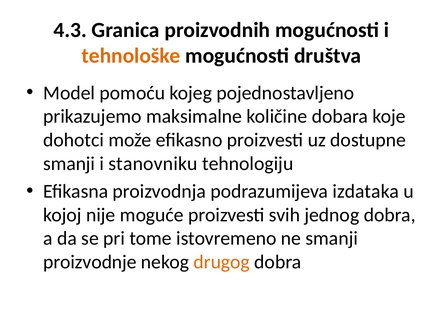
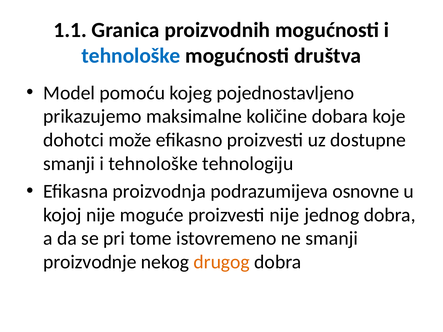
4.3: 4.3 -> 1.1
tehnološke at (131, 56) colour: orange -> blue
stanovniku at (153, 164): stanovniku -> tehnološke
izdataka: izdataka -> osnovne
proizvesti svih: svih -> nije
